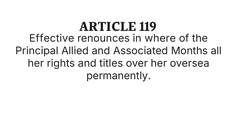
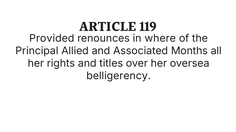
Effective: Effective -> Provided
permanently: permanently -> belligerency
